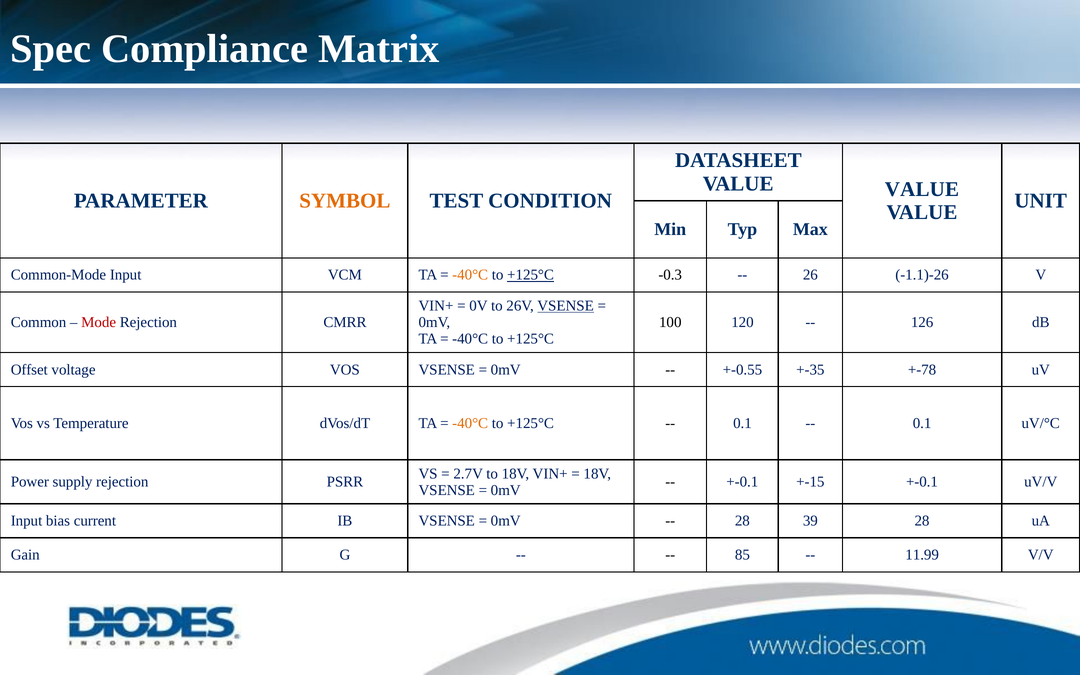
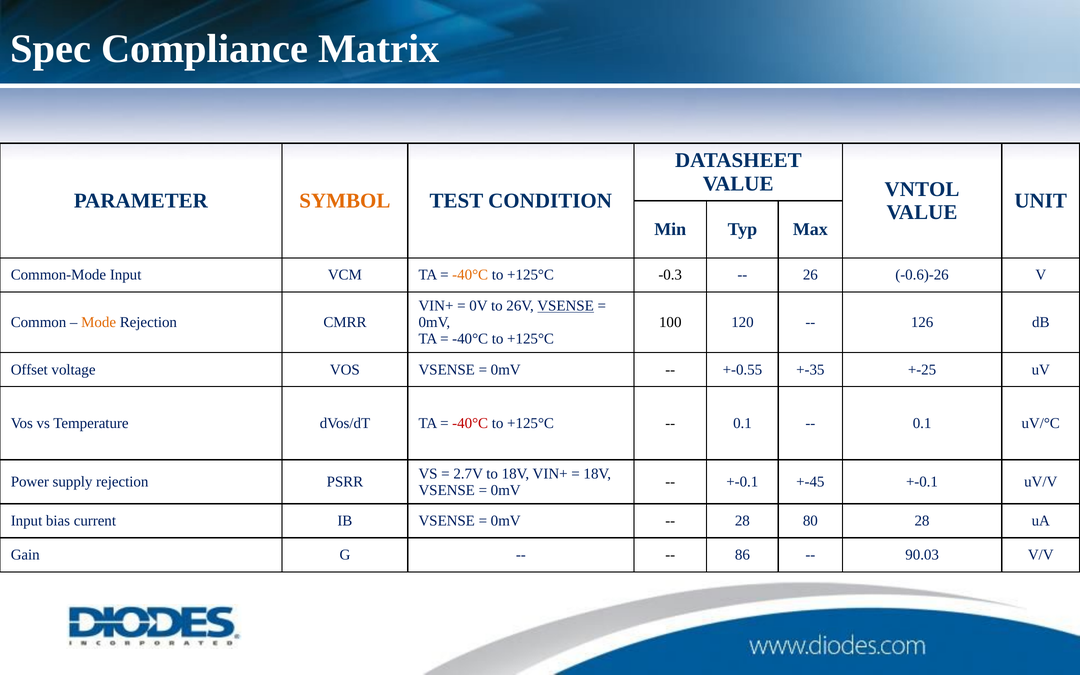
VALUE at (922, 189): VALUE -> VNTOL
+125°C at (531, 275) underline: present -> none
-1.1)-26: -1.1)-26 -> -0.6)-26
Mode colour: red -> orange
+-78: +-78 -> +-25
-40°C at (470, 423) colour: orange -> red
+-15: +-15 -> +-45
39: 39 -> 80
85: 85 -> 86
11.99: 11.99 -> 90.03
